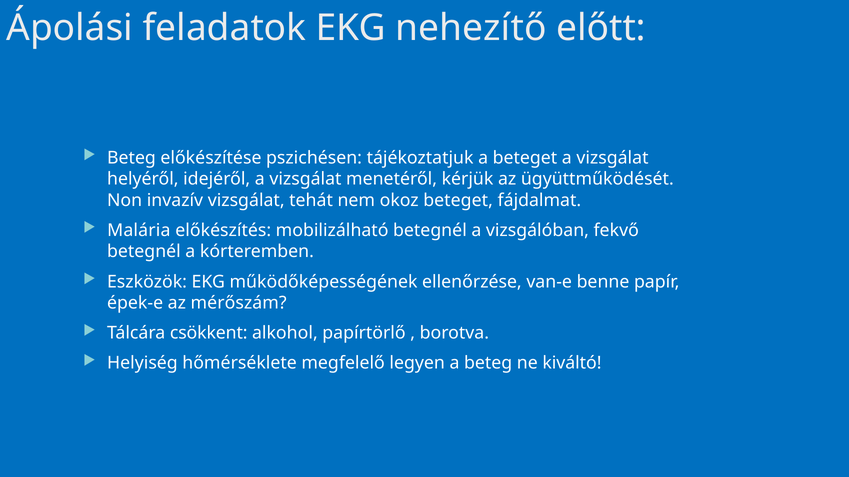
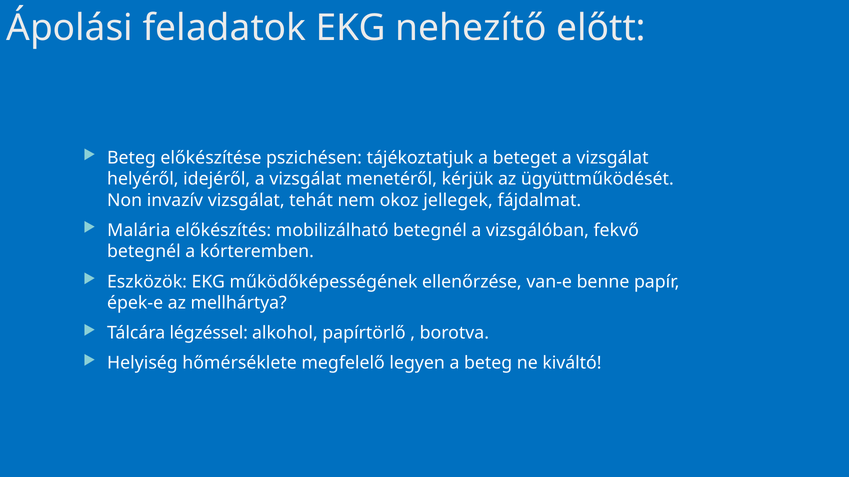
okoz beteget: beteget -> jellegek
mérőszám: mérőszám -> mellhártya
csökkent: csökkent -> légzéssel
